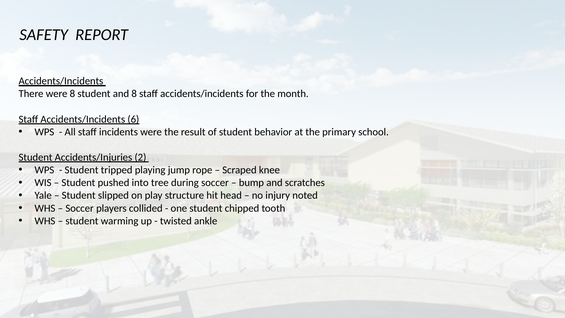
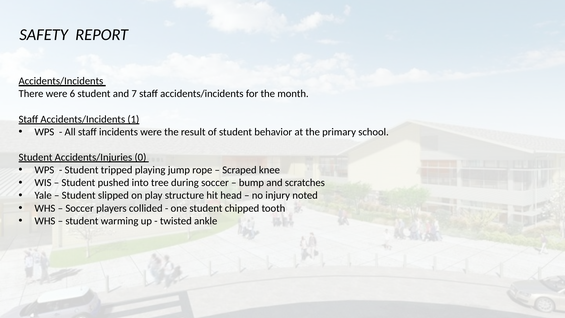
were 8: 8 -> 6
and 8: 8 -> 7
6: 6 -> 1
2: 2 -> 0
